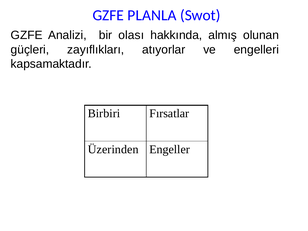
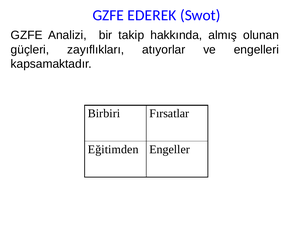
PLANLA: PLANLA -> EDEREK
olası: olası -> takip
Üzerinden: Üzerinden -> Eğitimden
